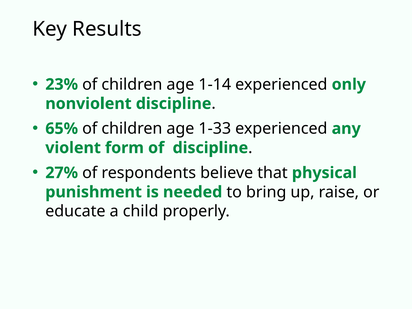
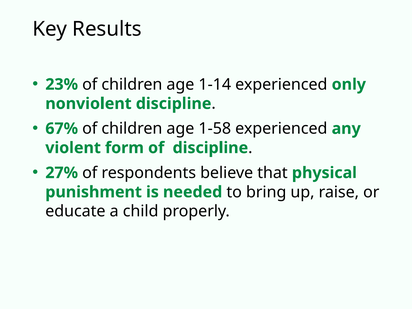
65%: 65% -> 67%
1-33: 1-33 -> 1-58
